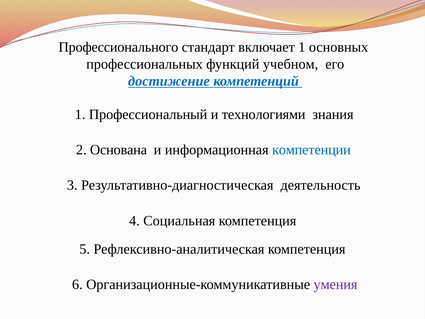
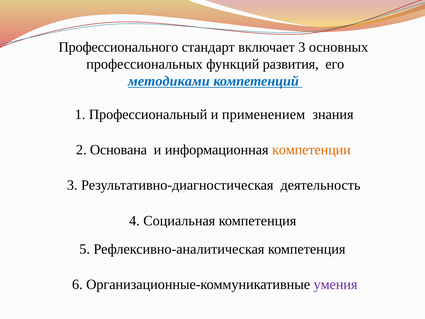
включает 1: 1 -> 3
учебном: учебном -> развития
достижение: достижение -> методиками
технологиями: технологиями -> применением
компетенции colour: blue -> orange
